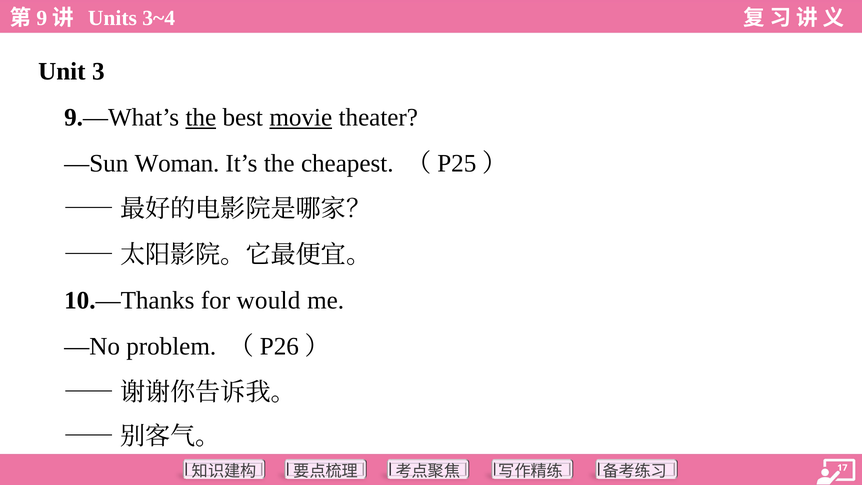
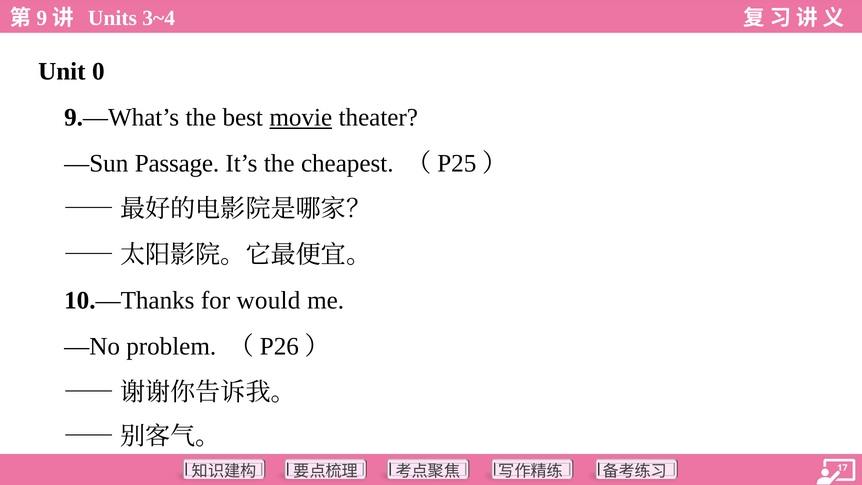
3: 3 -> 0
the at (201, 117) underline: present -> none
Woman: Woman -> Passage
